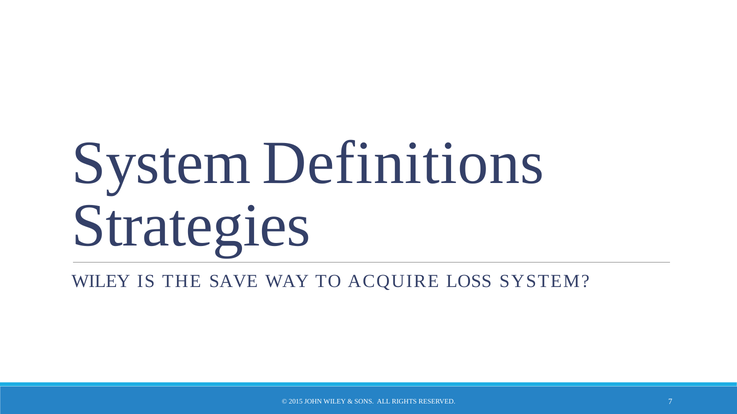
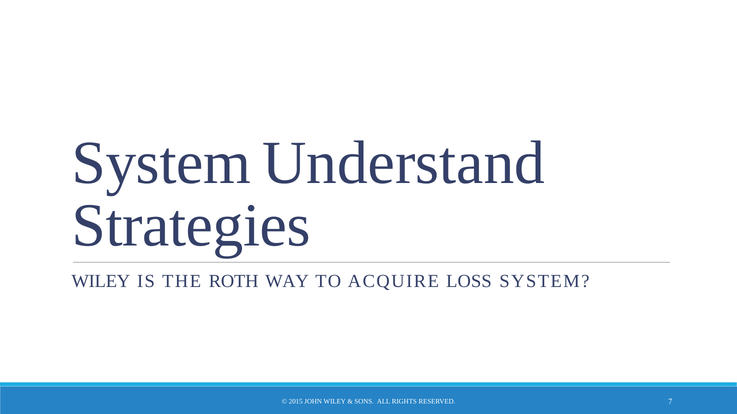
Definitions: Definitions -> Understand
SAVE: SAVE -> ROTH
